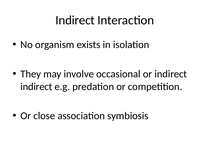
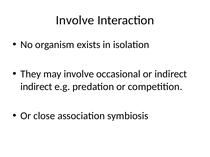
Indirect at (75, 20): Indirect -> Involve
